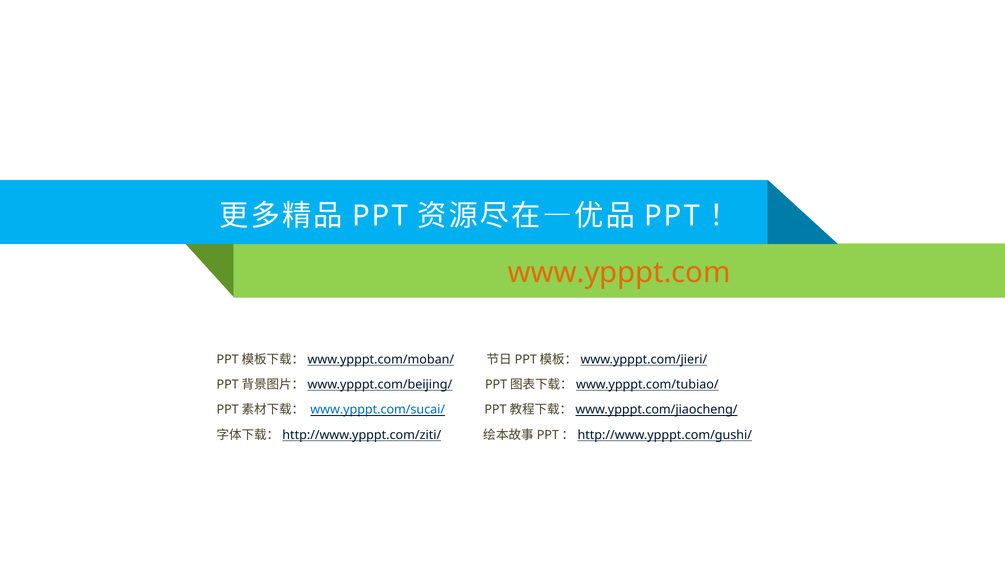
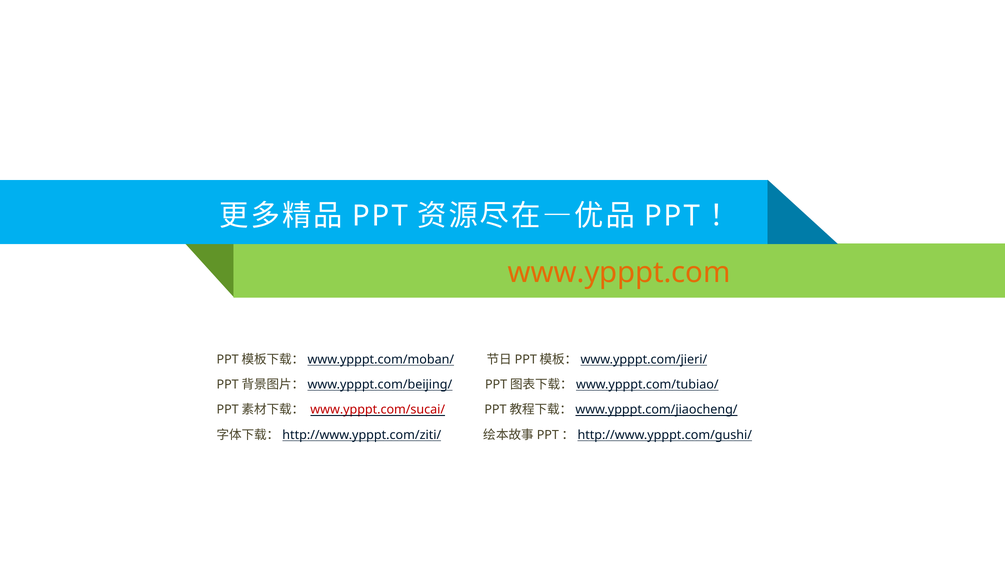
www.ypppt.com/sucai/ colour: blue -> red
